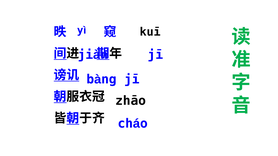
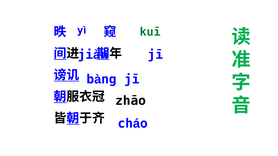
kuī colour: black -> green
